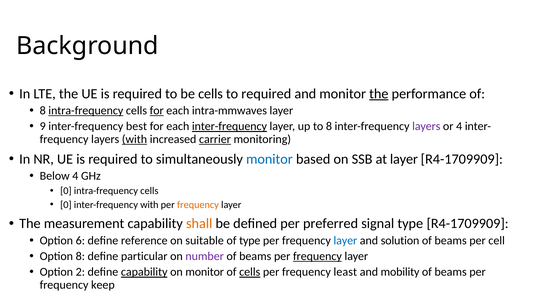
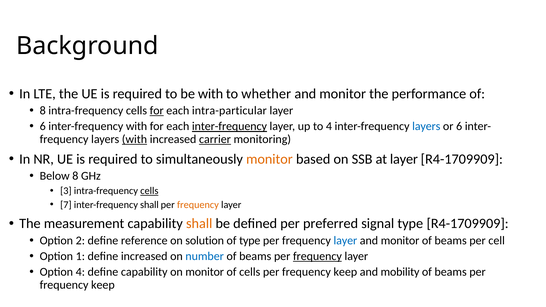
be cells: cells -> with
to required: required -> whether
the at (379, 94) underline: present -> none
intra-frequency at (86, 111) underline: present -> none
intra-mmwaves: intra-mmwaves -> intra-particular
9 at (43, 126): 9 -> 6
inter-frequency best: best -> with
to 8: 8 -> 4
layers at (426, 126) colour: purple -> blue
or 4: 4 -> 6
monitor at (269, 159) colour: blue -> orange
Below 4: 4 -> 8
0 at (66, 191): 0 -> 3
cells at (149, 191) underline: none -> present
0 at (66, 205): 0 -> 7
inter-frequency with: with -> shall
6: 6 -> 2
suitable: suitable -> solution
solution at (400, 241): solution -> monitor
Option 8: 8 -> 1
define particular: particular -> increased
number colour: purple -> blue
Option 2: 2 -> 4
capability at (144, 272) underline: present -> none
cells at (250, 272) underline: present -> none
least at (345, 272): least -> keep
